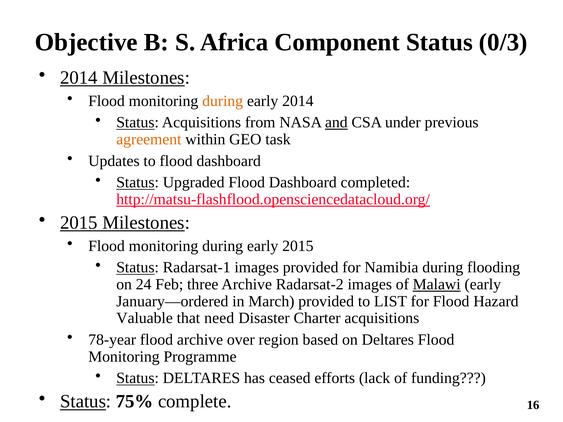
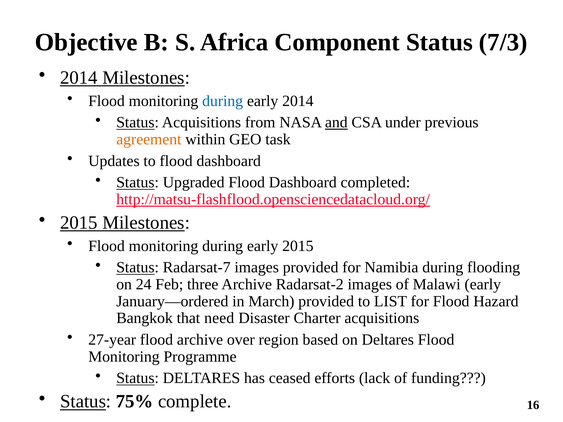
0/3: 0/3 -> 7/3
during at (223, 101) colour: orange -> blue
Radarsat-1: Radarsat-1 -> Radarsat-7
Malawi underline: present -> none
Valuable: Valuable -> Bangkok
78-year: 78-year -> 27-year
